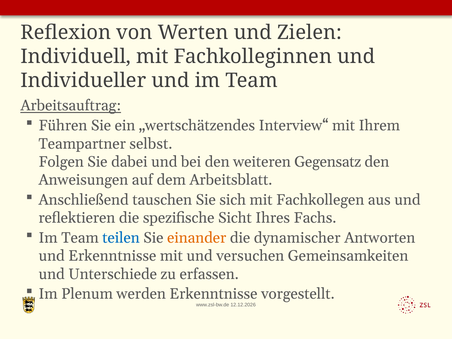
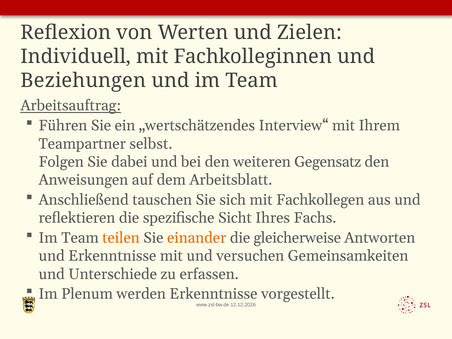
Individueller: Individueller -> Beziehungen
teilen colour: blue -> orange
dynamischer: dynamischer -> gleicherweise
